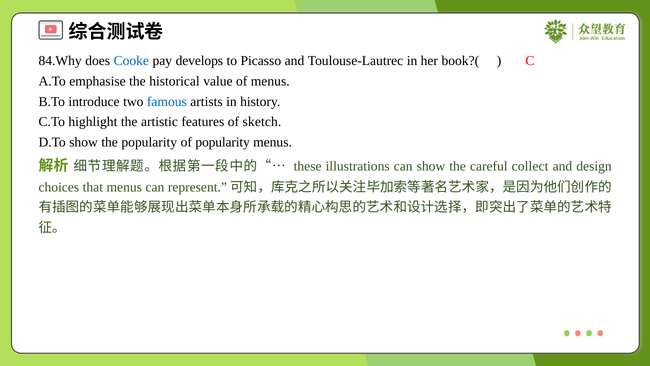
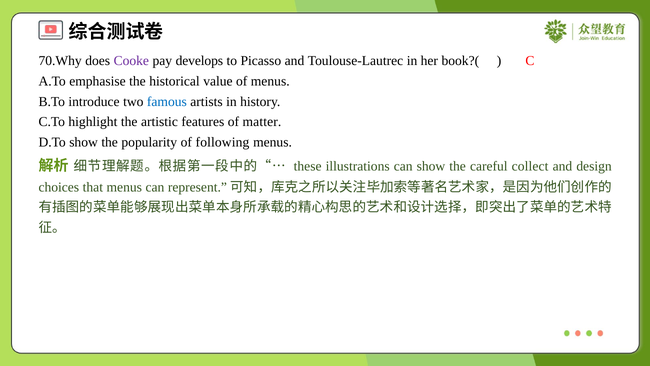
84.Why: 84.Why -> 70.Why
Cooke colour: blue -> purple
sketch: sketch -> matter
of popularity: popularity -> following
